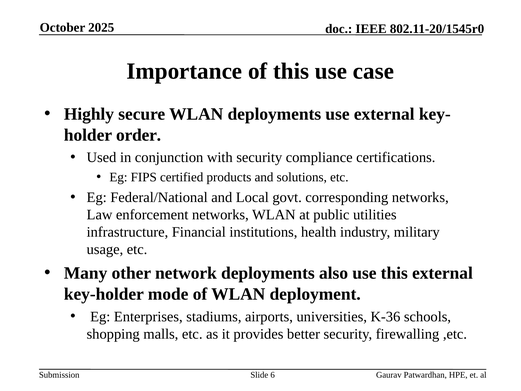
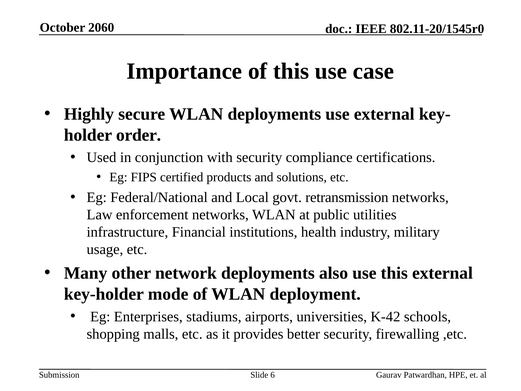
2025: 2025 -> 2060
corresponding: corresponding -> retransmission
K-36: K-36 -> K-42
